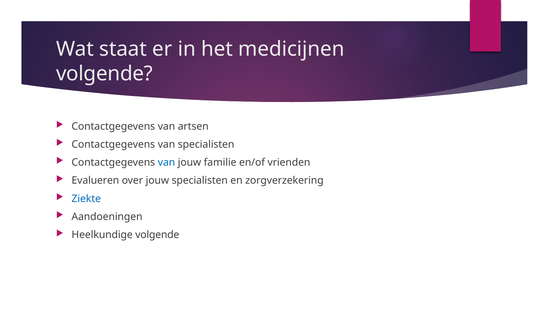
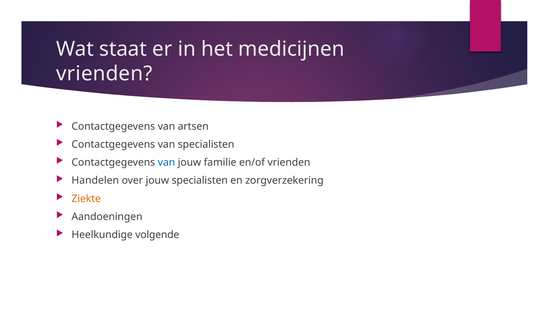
volgende at (104, 74): volgende -> vrienden
Evalueren: Evalueren -> Handelen
Ziekte colour: blue -> orange
